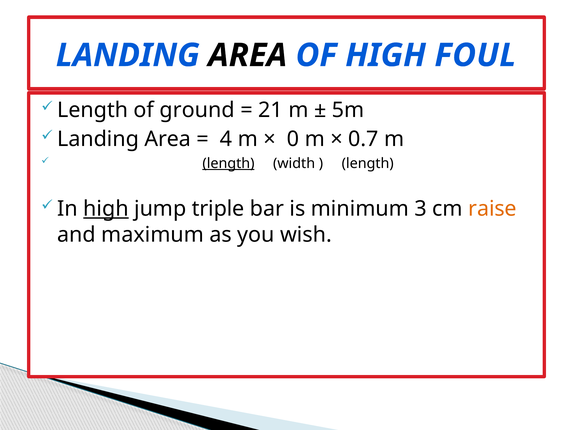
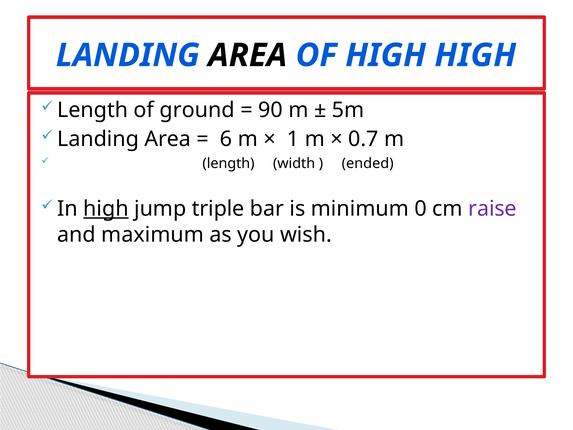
HIGH FOUL: FOUL -> HIGH
21: 21 -> 90
4: 4 -> 6
0: 0 -> 1
length at (228, 163) underline: present -> none
length at (368, 163): length -> ended
3: 3 -> 0
raise colour: orange -> purple
